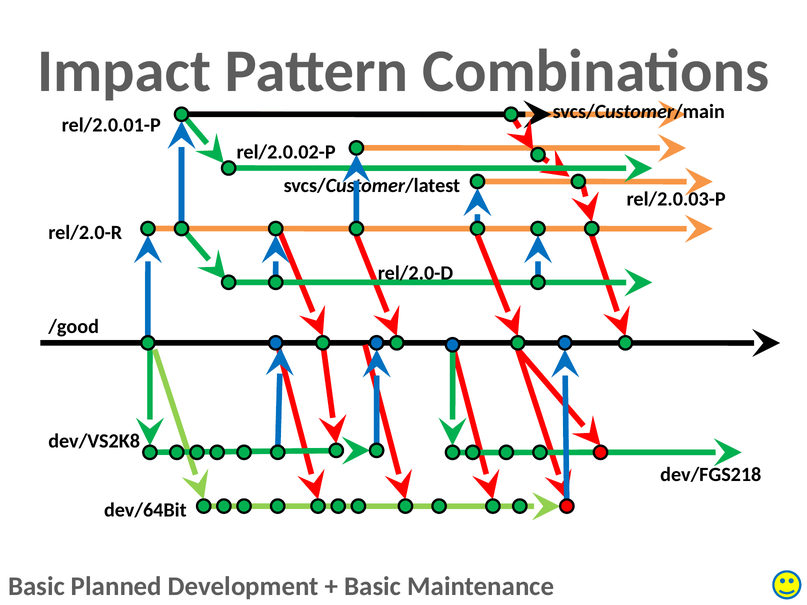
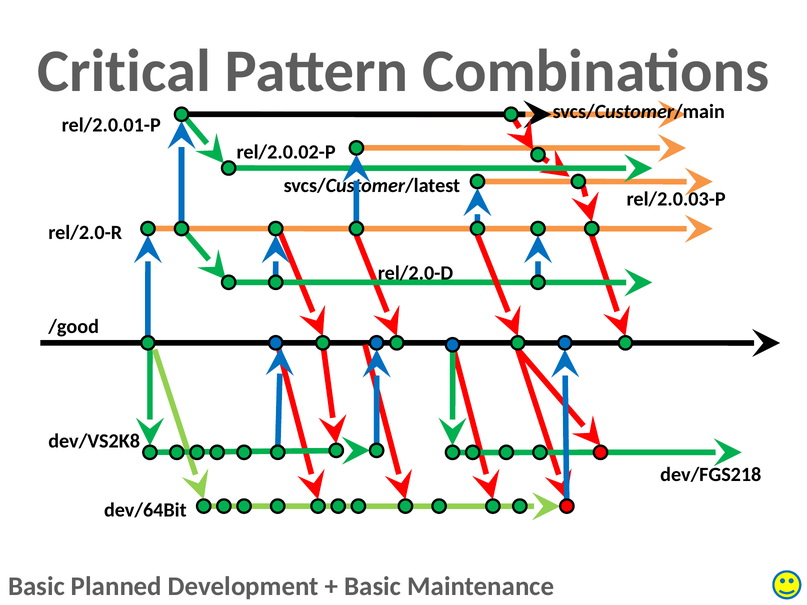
Impact: Impact -> Critical
